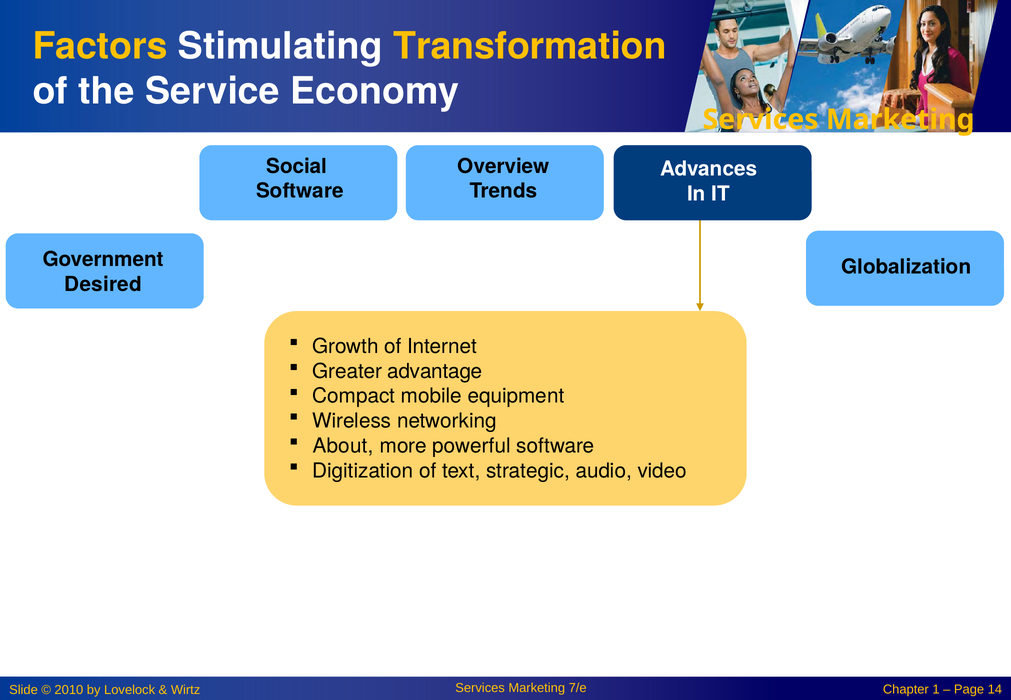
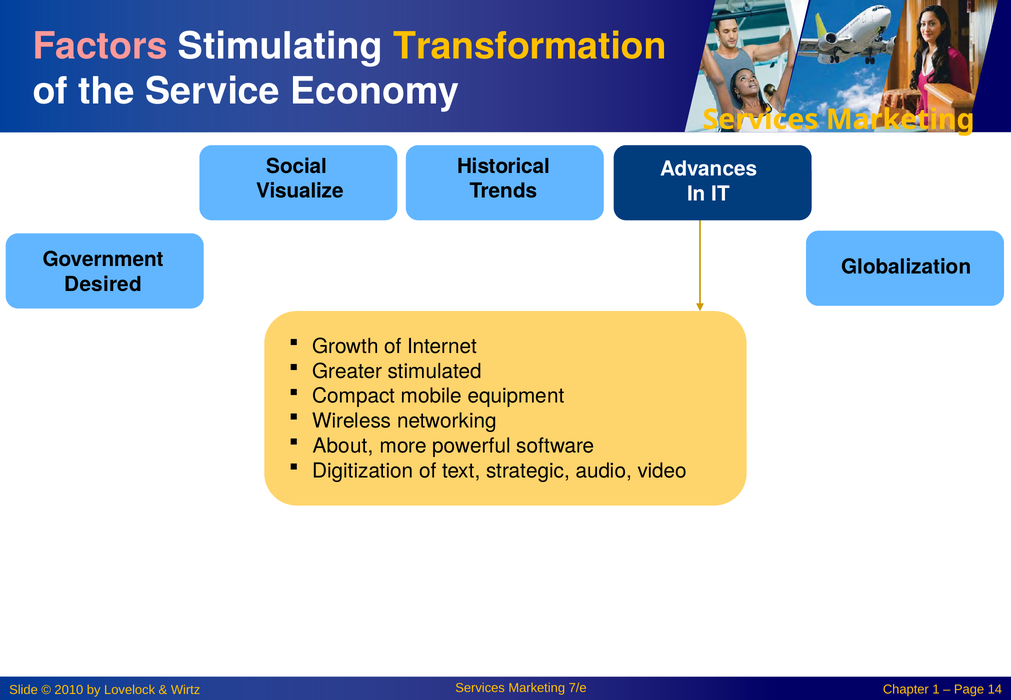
Factors colour: yellow -> pink
Overview: Overview -> Historical
Software at (300, 191): Software -> Visualize
advantage: advantage -> stimulated
